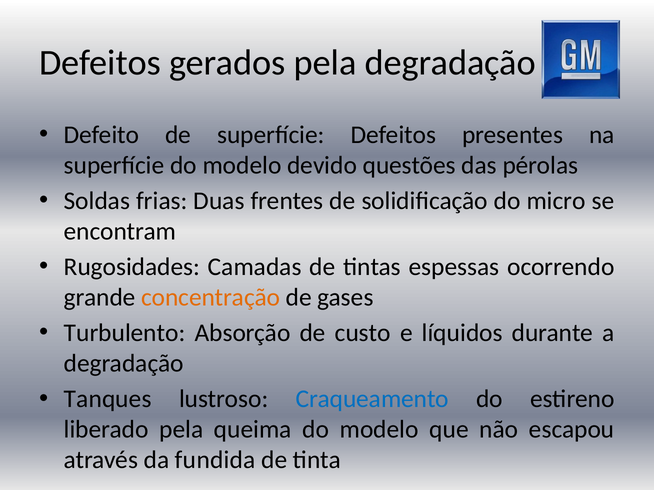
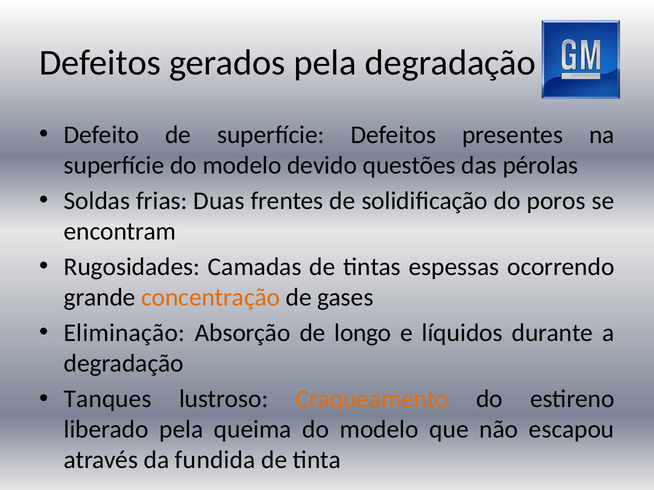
micro: micro -> poros
Turbulento: Turbulento -> Eliminação
custo: custo -> longo
Craqueamento colour: blue -> orange
